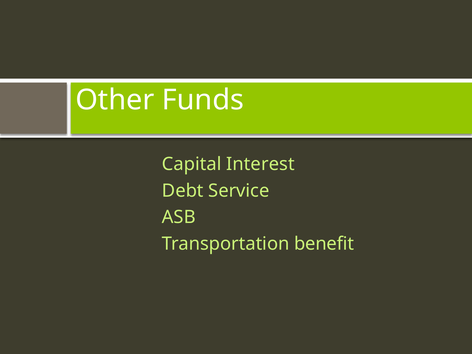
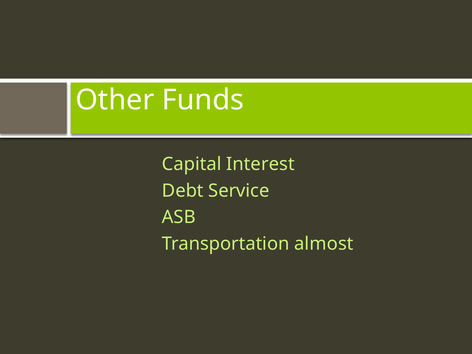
benefit: benefit -> almost
